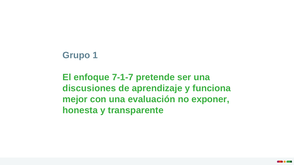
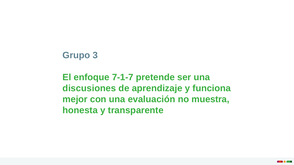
1: 1 -> 3
exponer: exponer -> muestra
